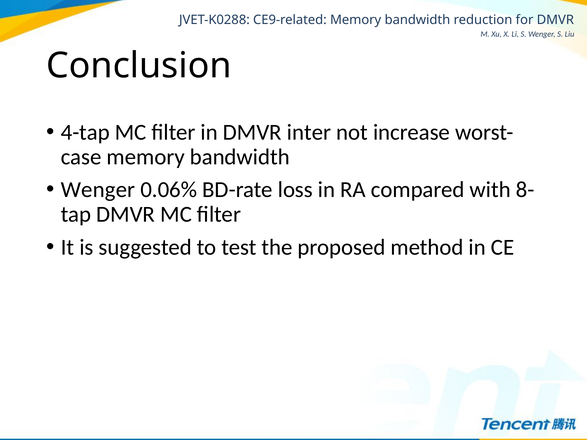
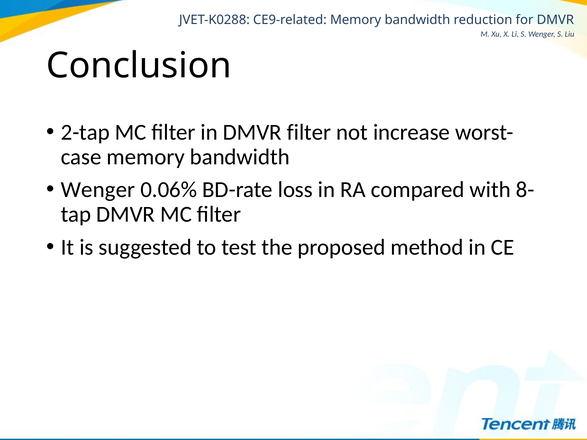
4-tap: 4-tap -> 2-tap
DMVR inter: inter -> filter
